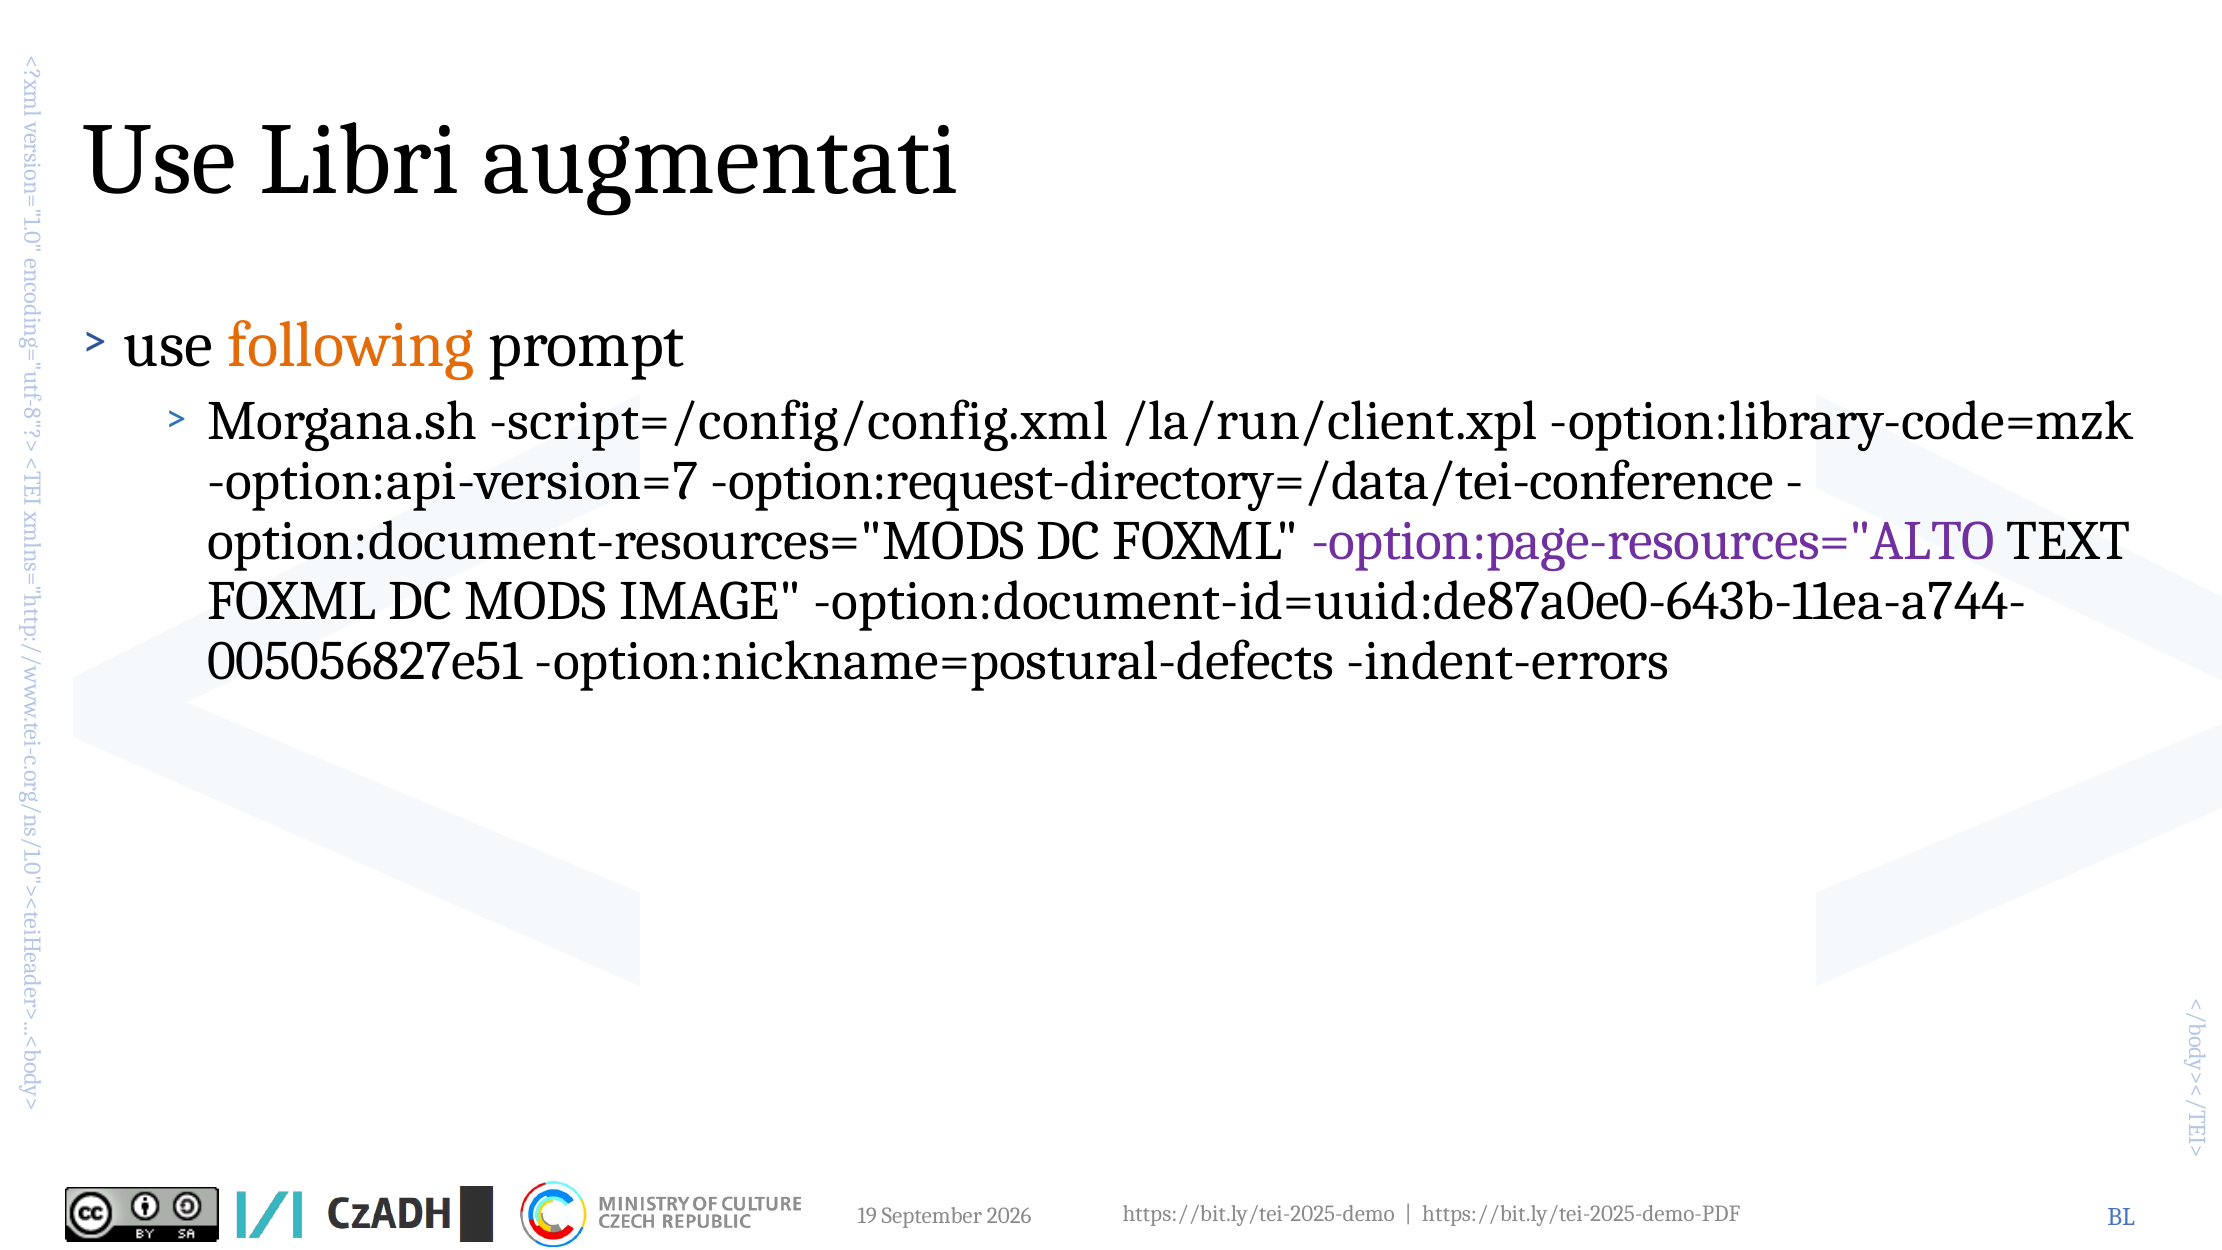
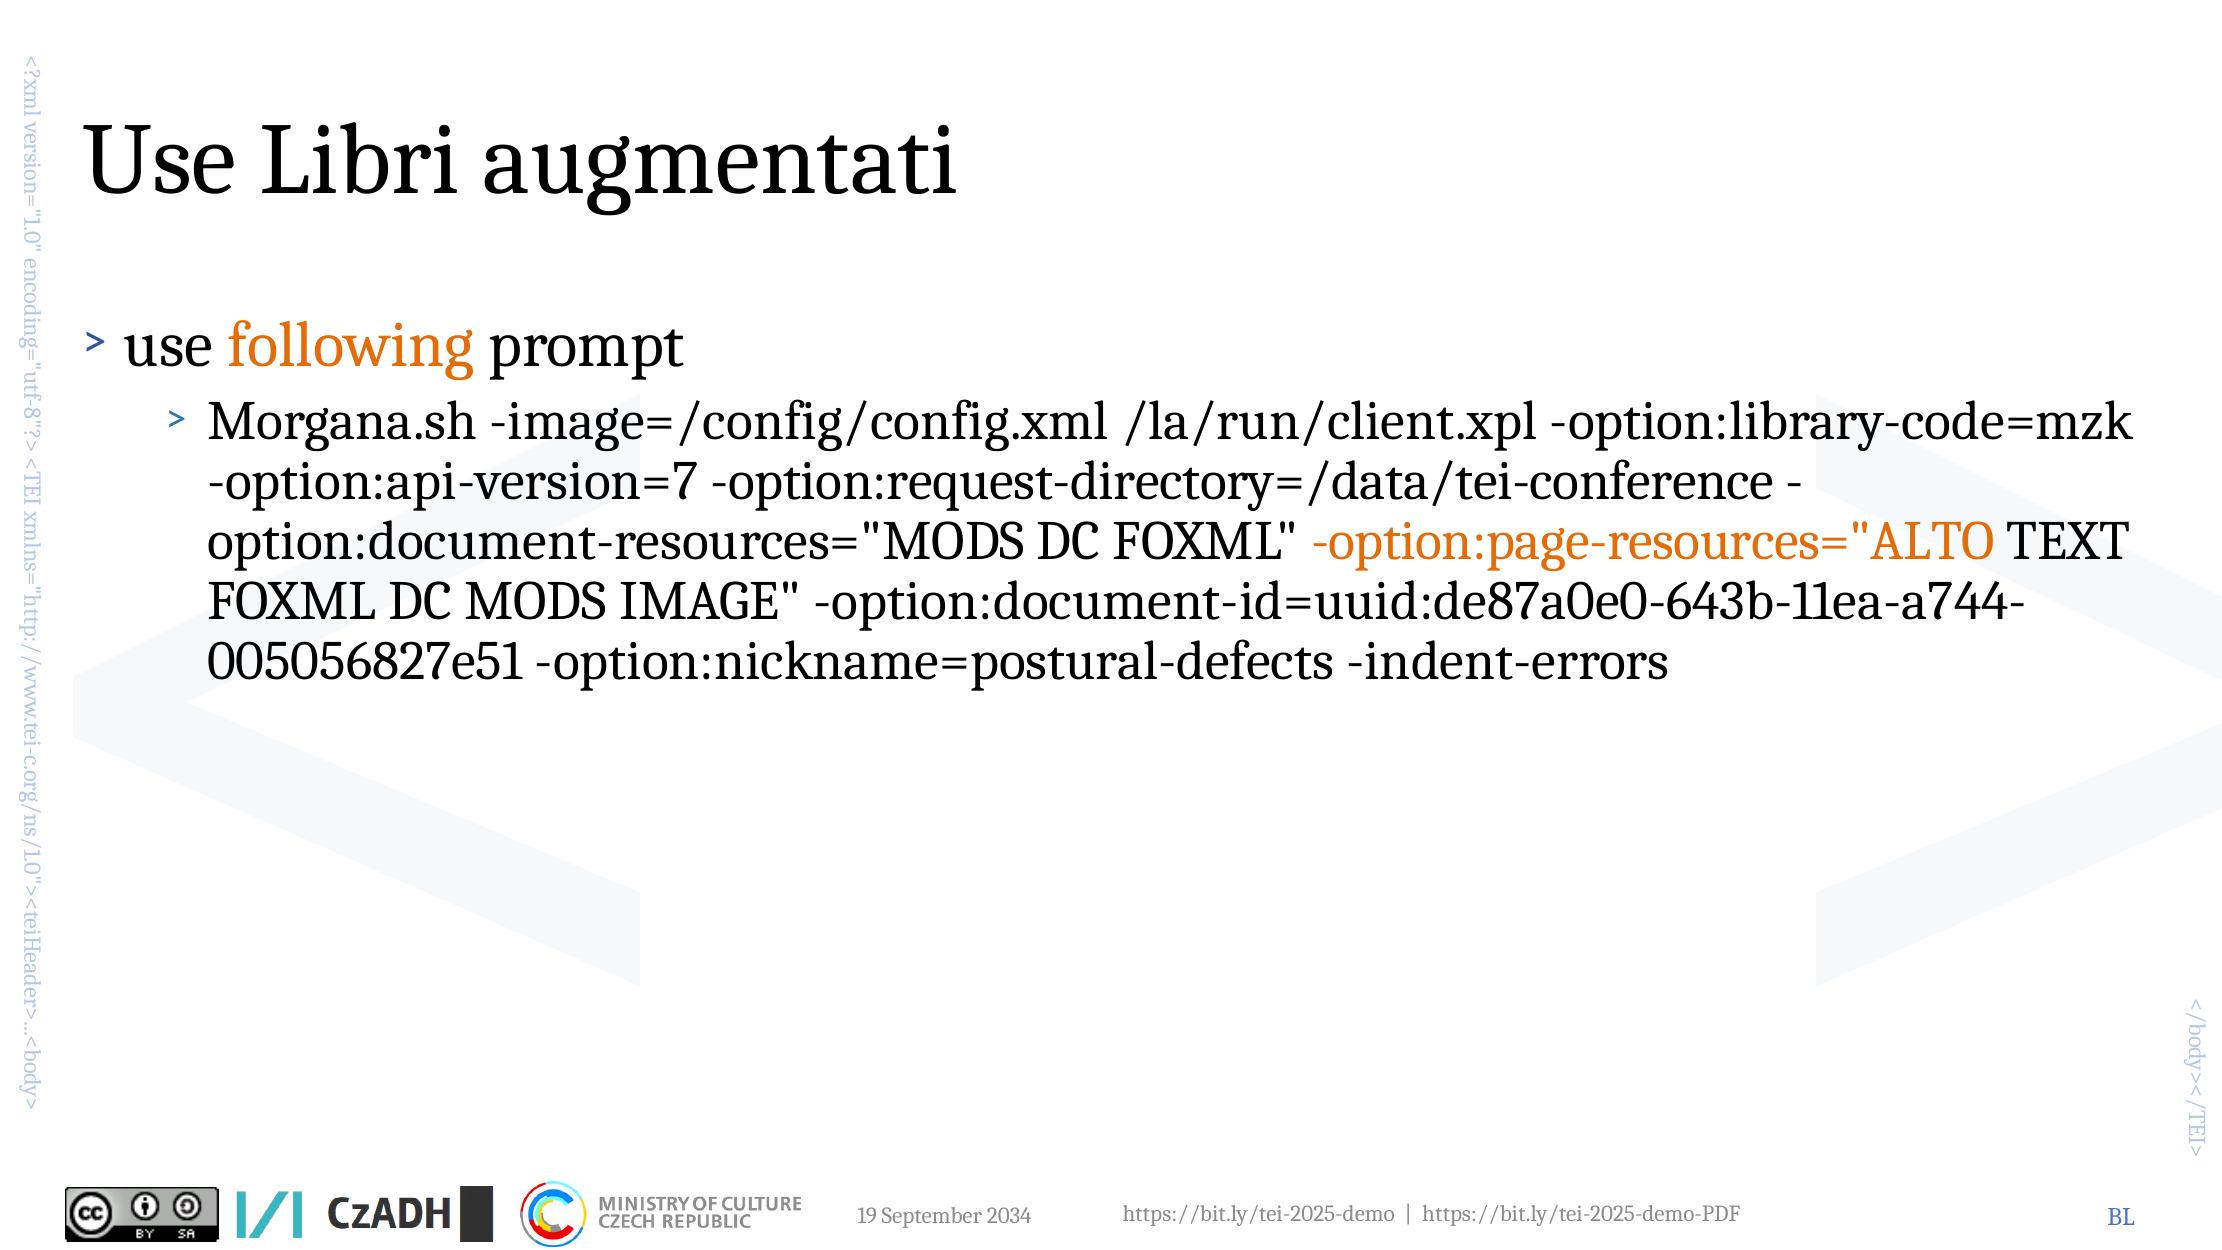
script=/config/config.xml: script=/config/config.xml -> image=/config/config.xml
option:page-resources="ALTO colour: purple -> orange
2026: 2026 -> 2034
